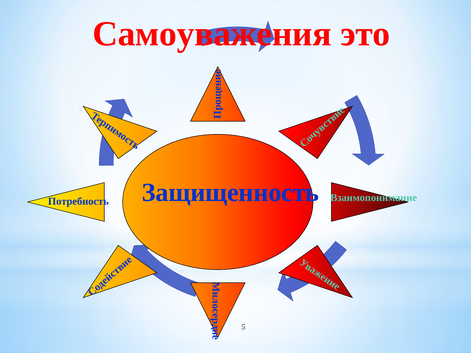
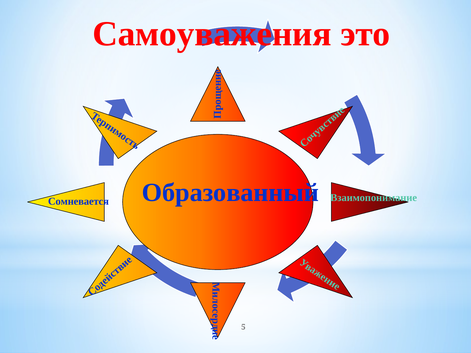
Защищенность: Защищенность -> Образованный
Потребность: Потребность -> Сомневается
